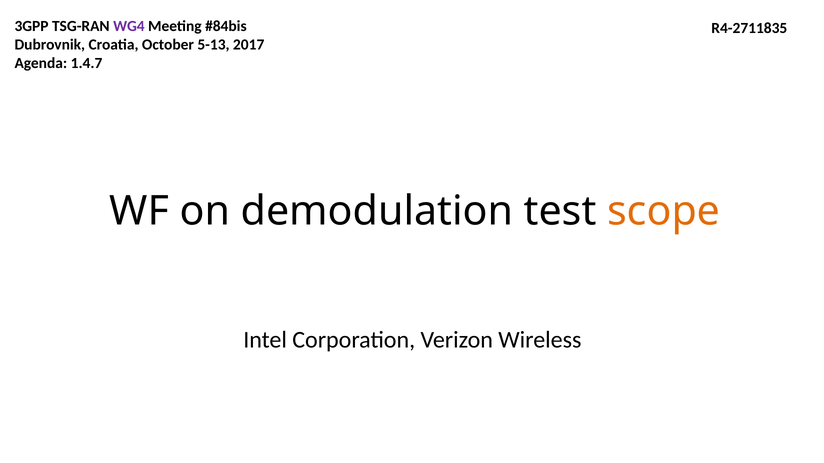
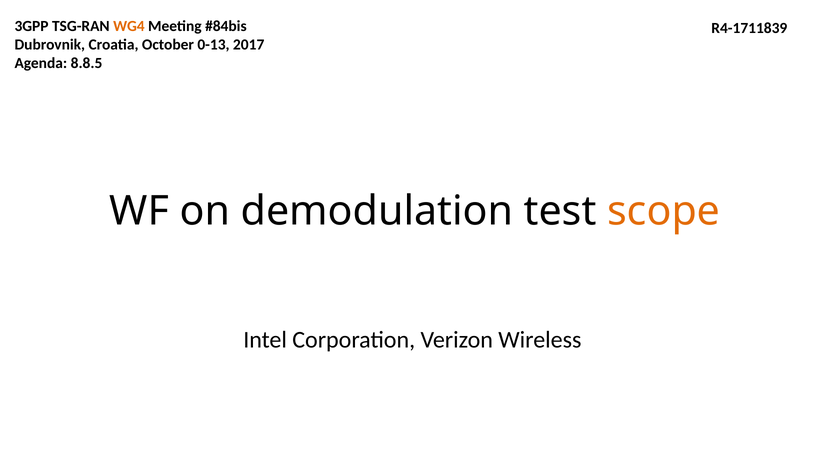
WG4 colour: purple -> orange
R4-2711835: R4-2711835 -> R4-1711839
5-13: 5-13 -> 0-13
1.4.7: 1.4.7 -> 8.8.5
